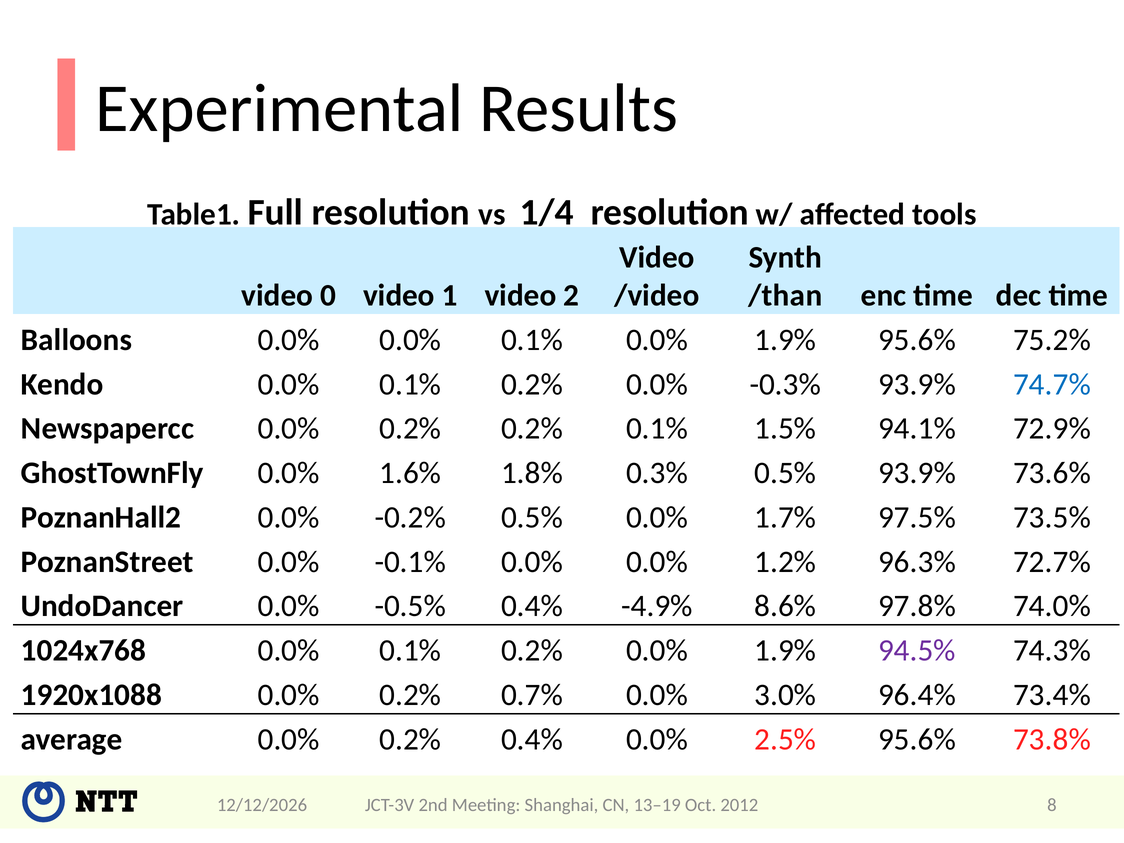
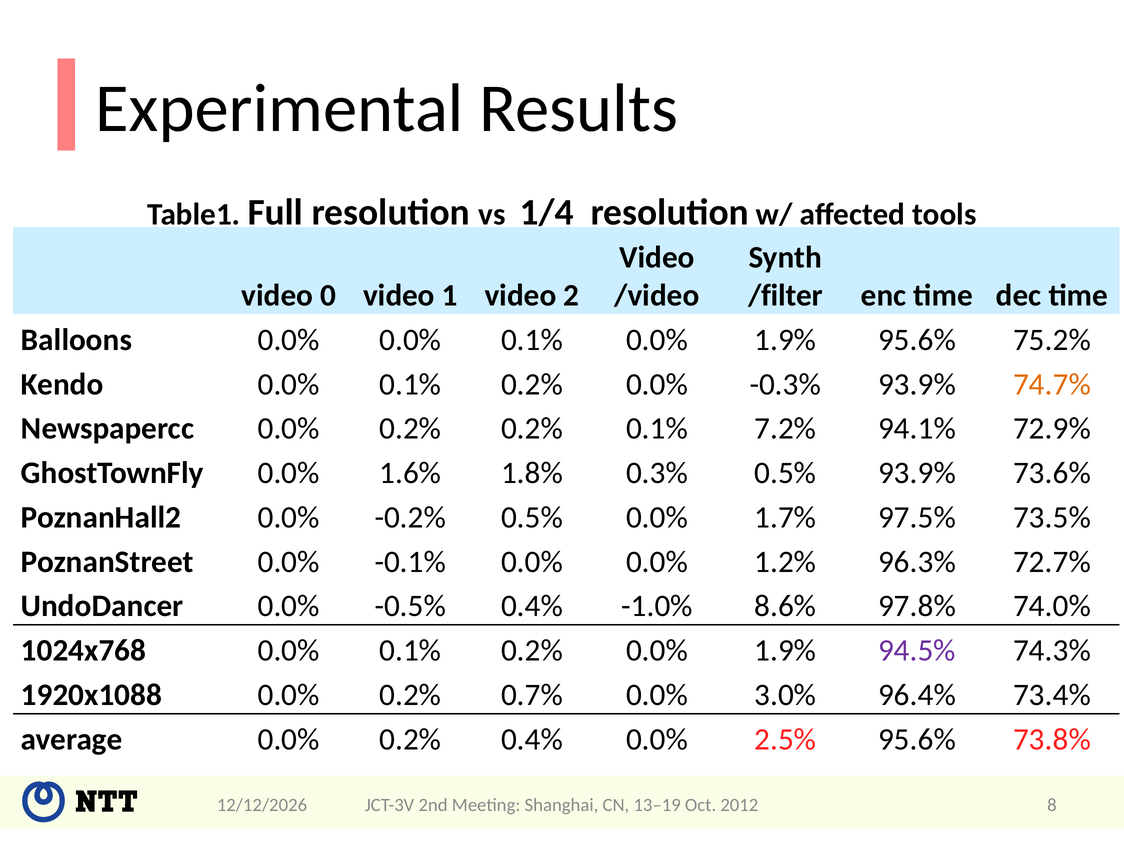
/than: /than -> /filter
74.7% colour: blue -> orange
1.5%: 1.5% -> 7.2%
-4.9%: -4.9% -> -1.0%
